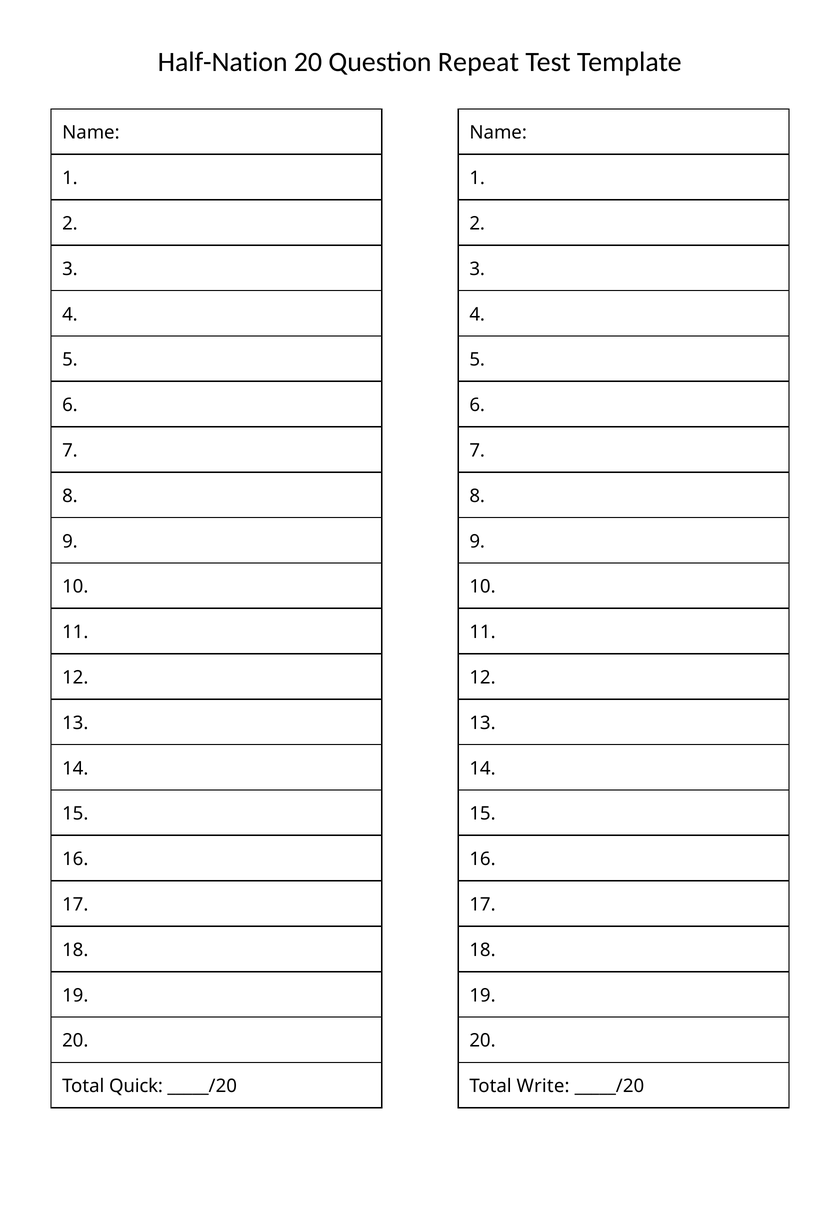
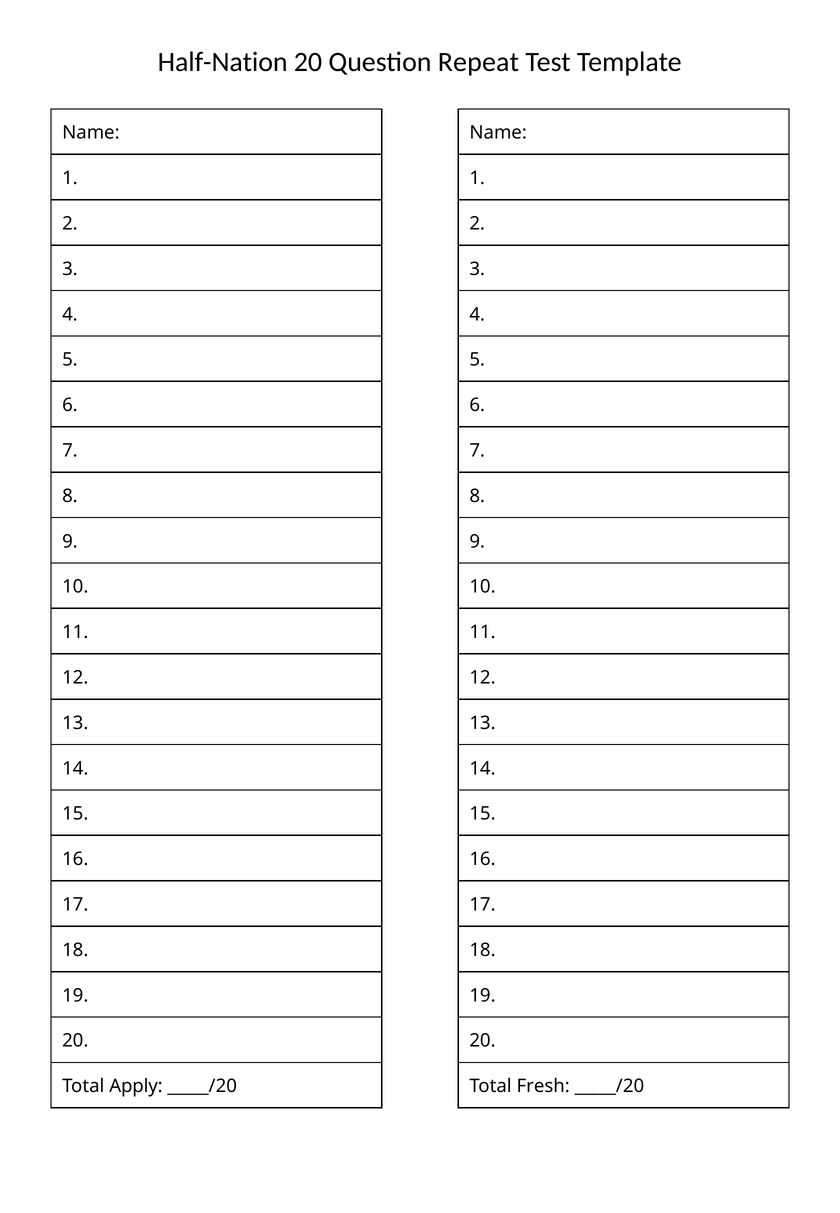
Quick: Quick -> Apply
Write: Write -> Fresh
